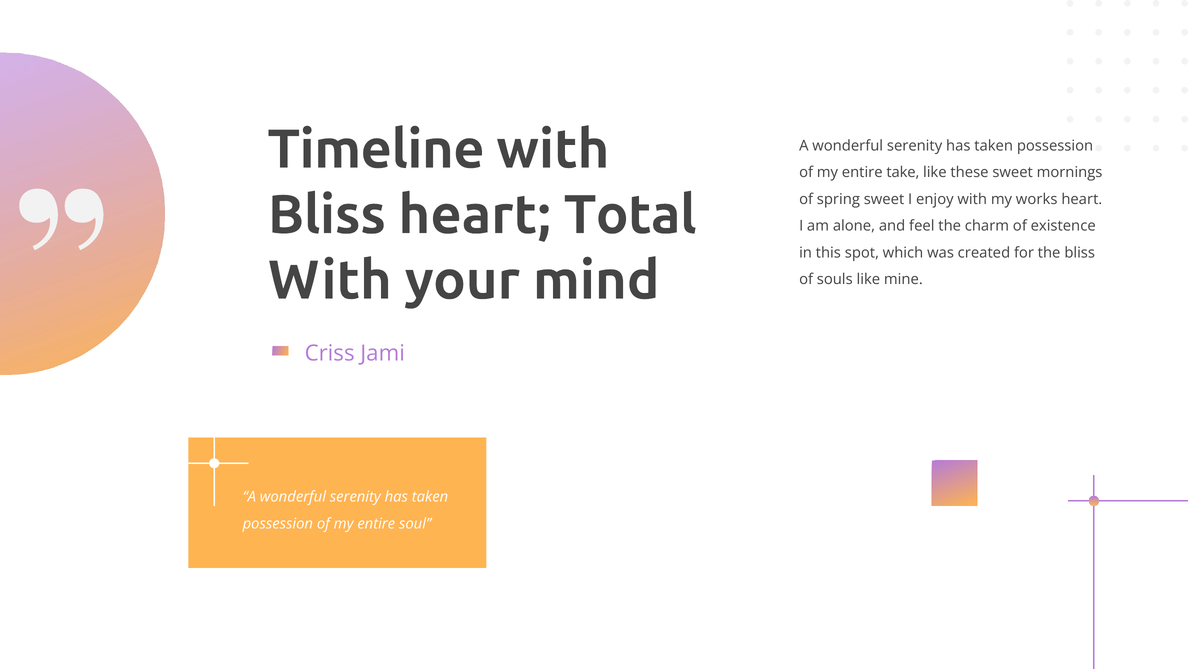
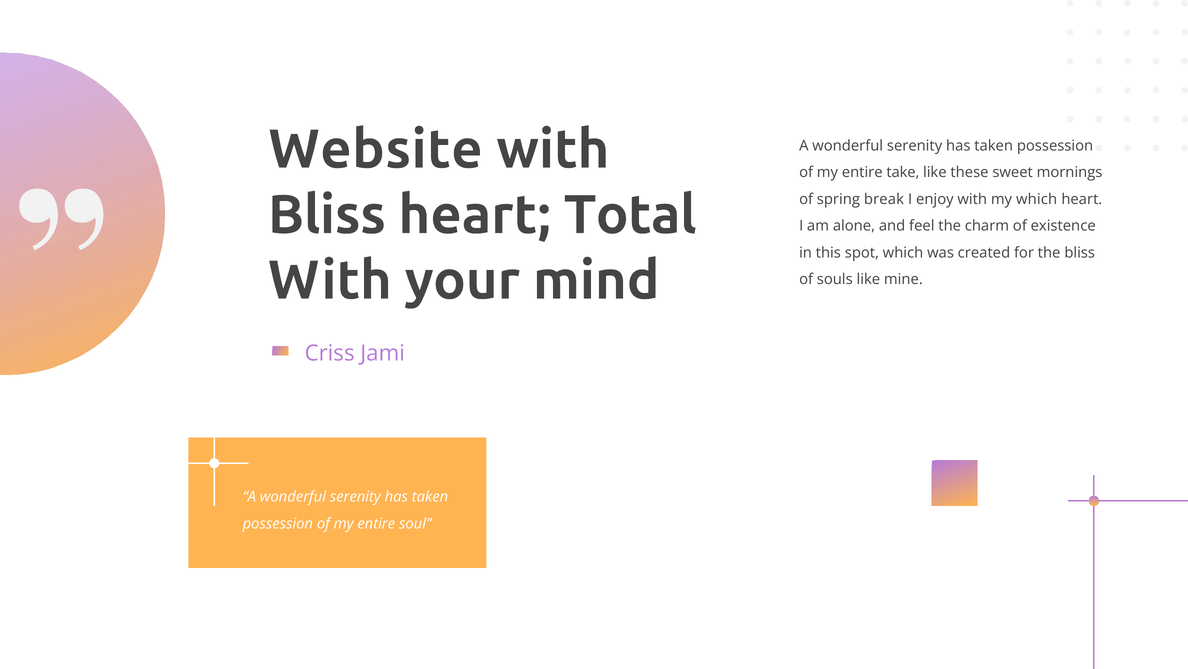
Timeline: Timeline -> Website
spring sweet: sweet -> break
my works: works -> which
